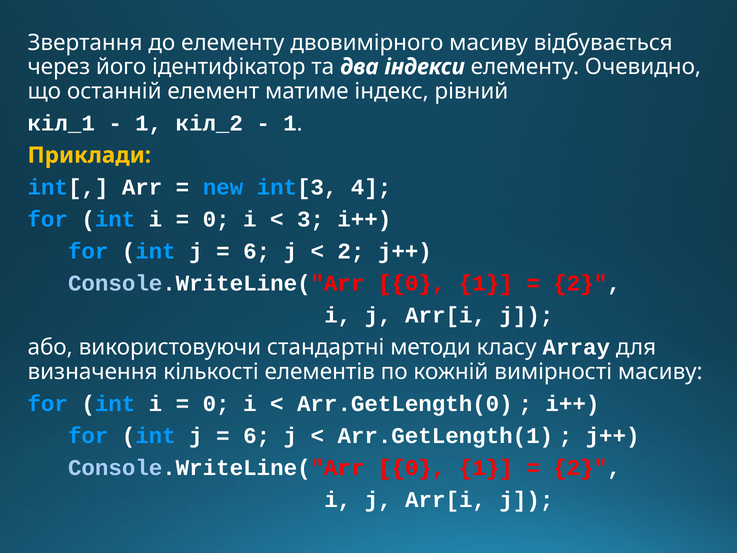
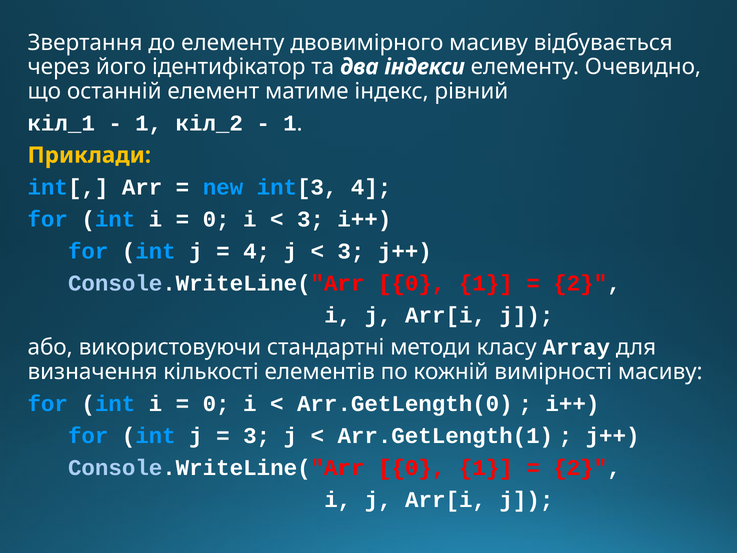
6 at (257, 251): 6 -> 4
2 at (351, 251): 2 -> 3
6 at (257, 436): 6 -> 3
